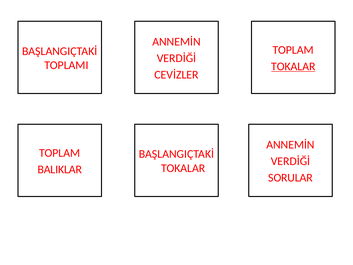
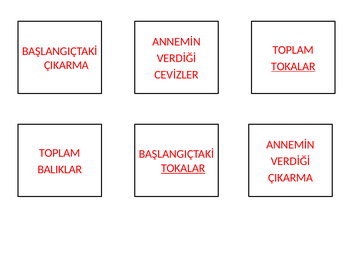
TOPLAMI at (66, 65): TOPLAMI -> ÇIKARMA
TOKALAR at (183, 168) underline: none -> present
SORULAR at (291, 177): SORULAR -> ÇIKARMA
